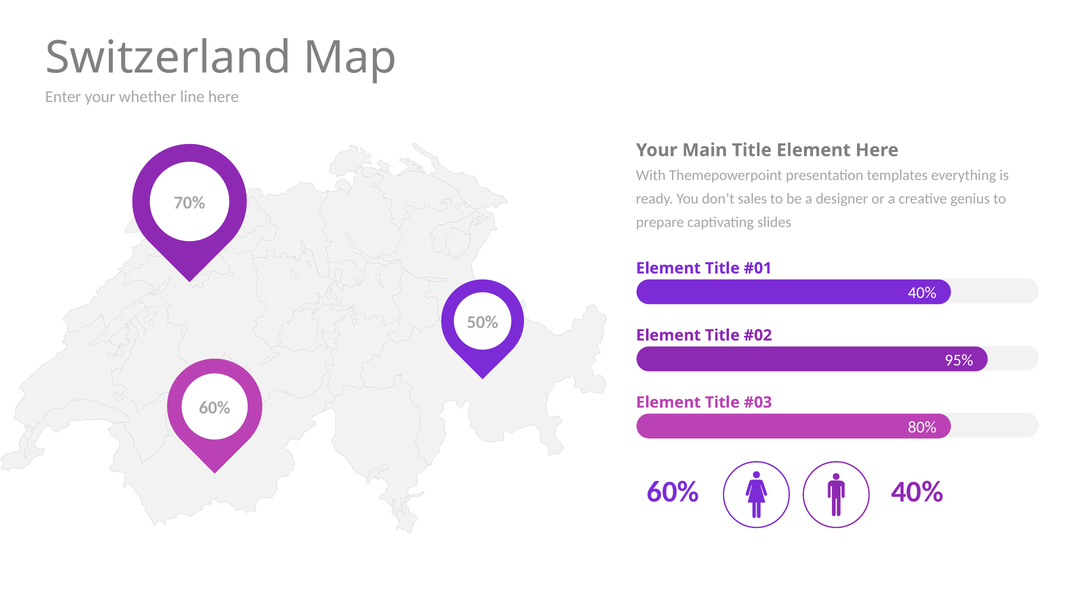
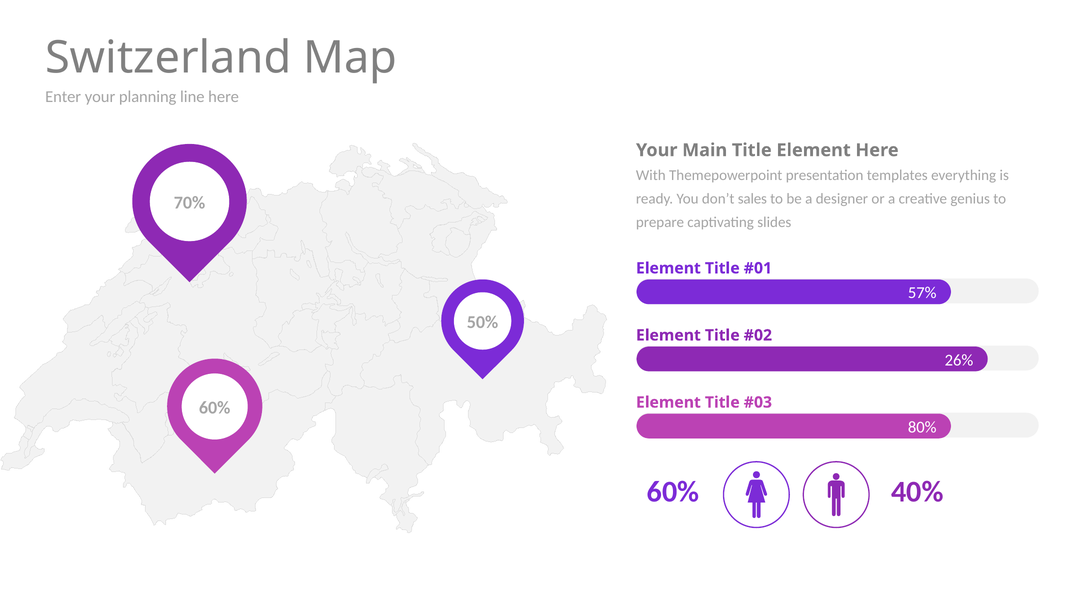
whether: whether -> planning
40% at (922, 293): 40% -> 57%
95%: 95% -> 26%
